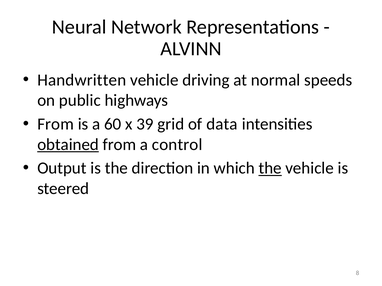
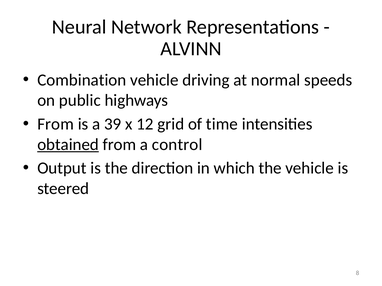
Handwritten: Handwritten -> Combination
60: 60 -> 39
39: 39 -> 12
data: data -> time
the at (270, 168) underline: present -> none
